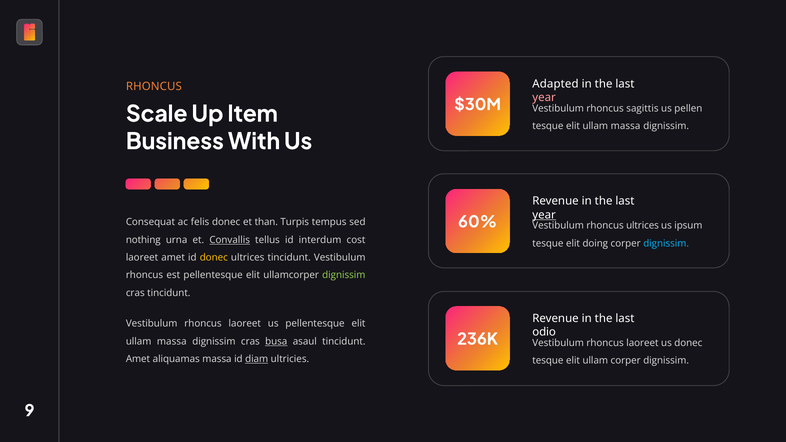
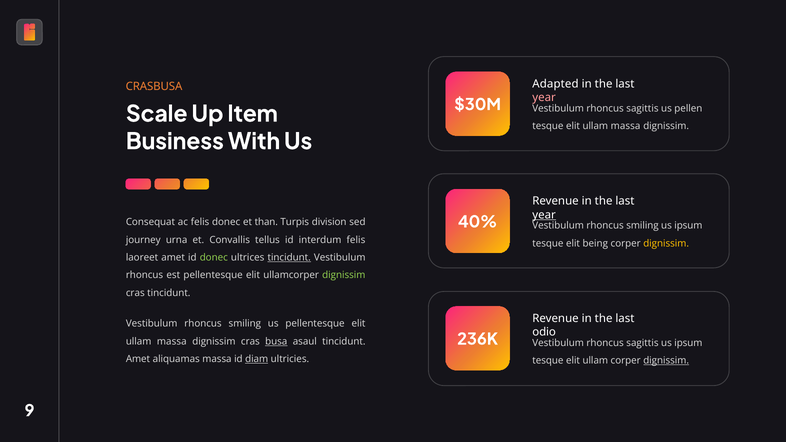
RHONCUS at (154, 87): RHONCUS -> CRASBUSA
60%: 60% -> 40%
tempus: tempus -> division
ultrices at (643, 226): ultrices -> smiling
nothing: nothing -> journey
Convallis underline: present -> none
interdum cost: cost -> felis
doing: doing -> being
dignissim at (666, 243) colour: light blue -> yellow
donec at (214, 258) colour: yellow -> light green
tincidunt at (289, 258) underline: none -> present
laoreet at (245, 324): laoreet -> smiling
laoreet at (642, 343): laoreet -> sagittis
donec at (688, 343): donec -> ipsum
dignissim at (666, 361) underline: none -> present
